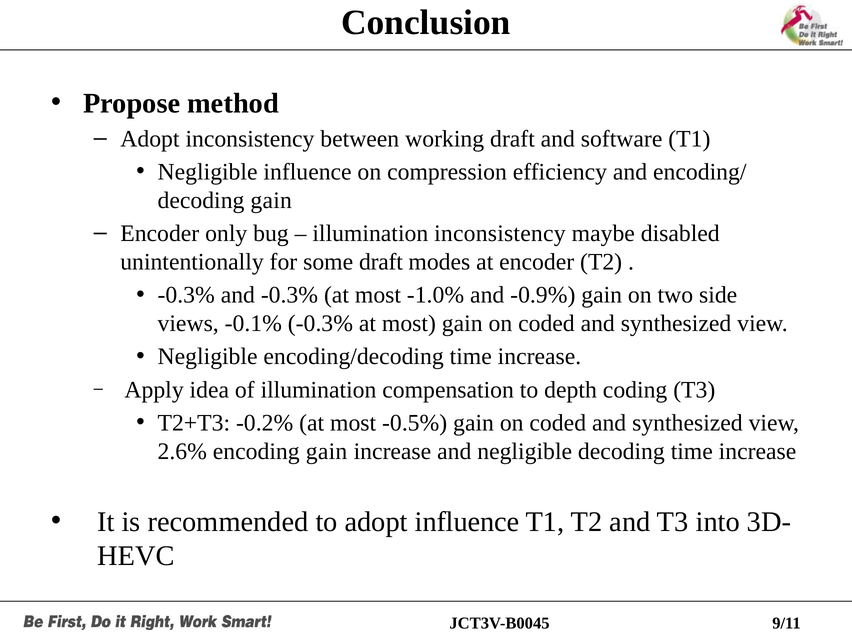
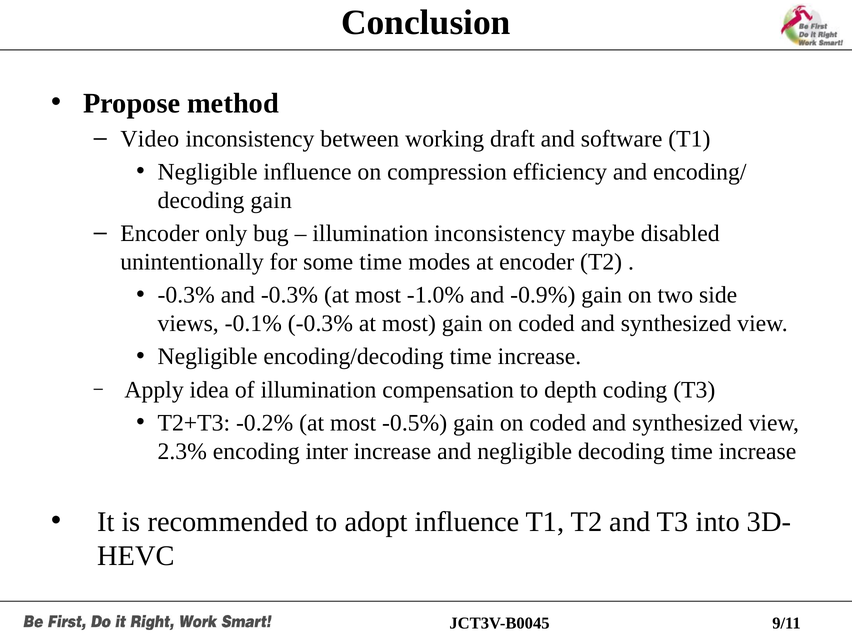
Adopt at (150, 139): Adopt -> Video
some draft: draft -> time
2.6%: 2.6% -> 2.3%
encoding gain: gain -> inter
